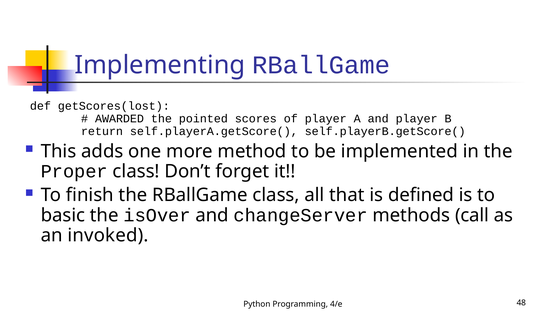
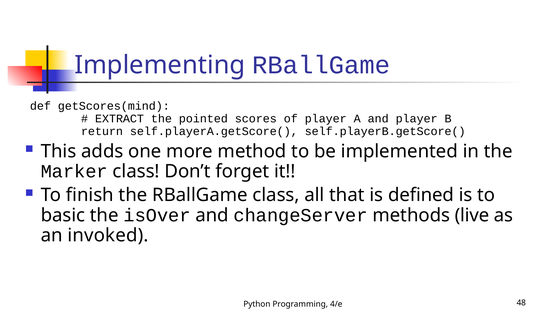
getScores(lost: getScores(lost -> getScores(mind
AWARDED: AWARDED -> EXTRACT
Proper: Proper -> Marker
call: call -> live
